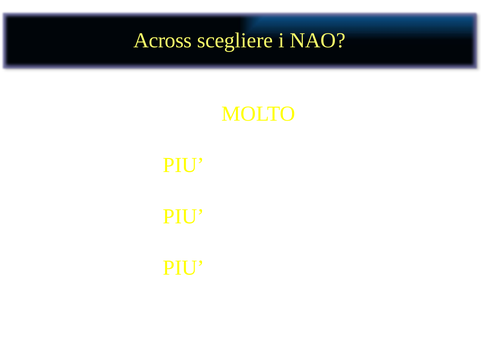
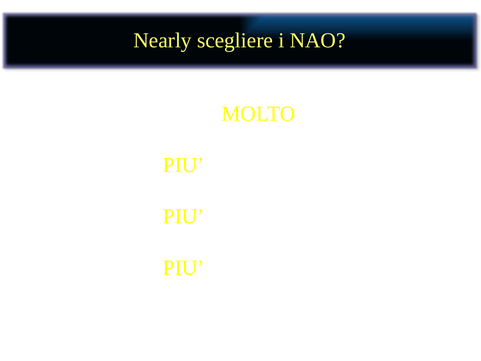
Across: Across -> Nearly
